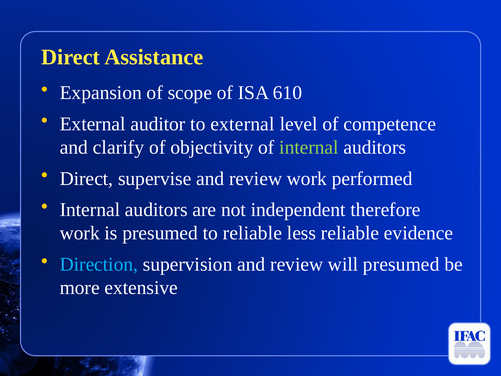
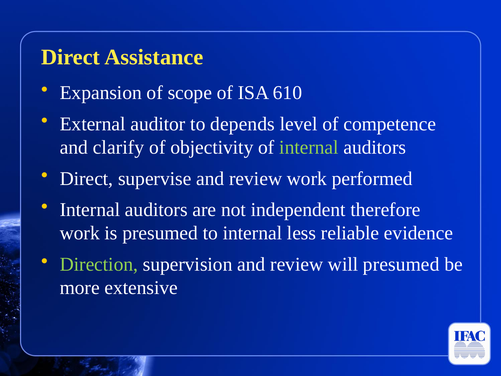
to external: external -> depends
to reliable: reliable -> internal
Direction colour: light blue -> light green
